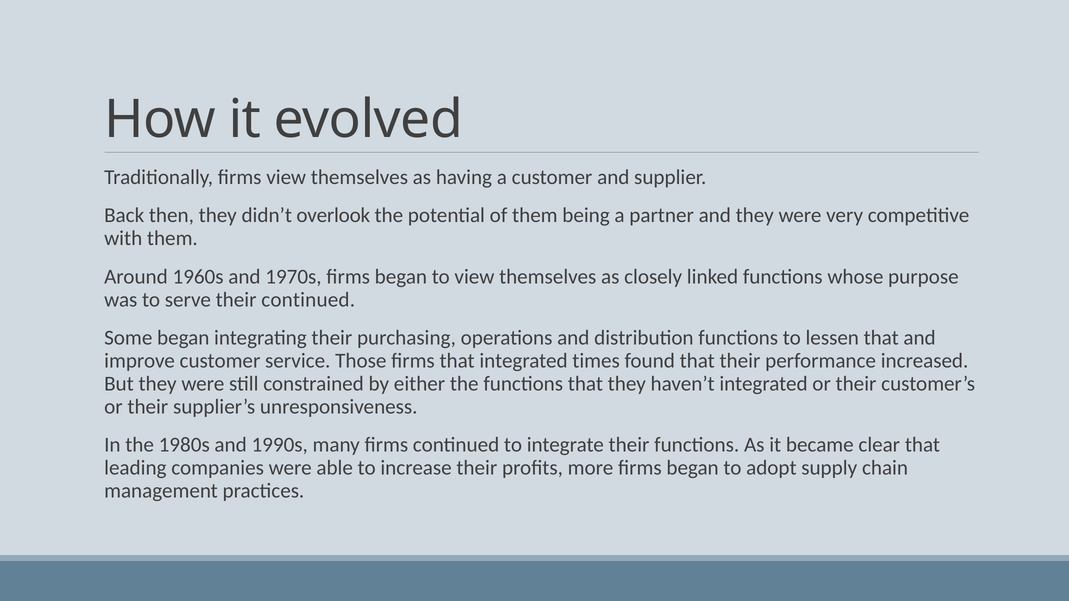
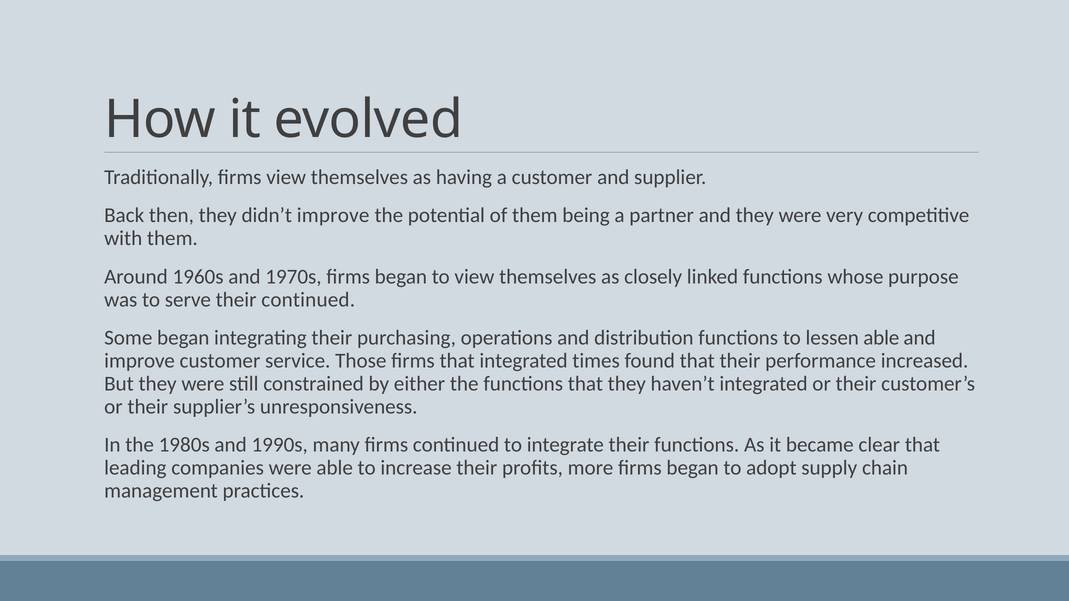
didn’t overlook: overlook -> improve
lessen that: that -> able
